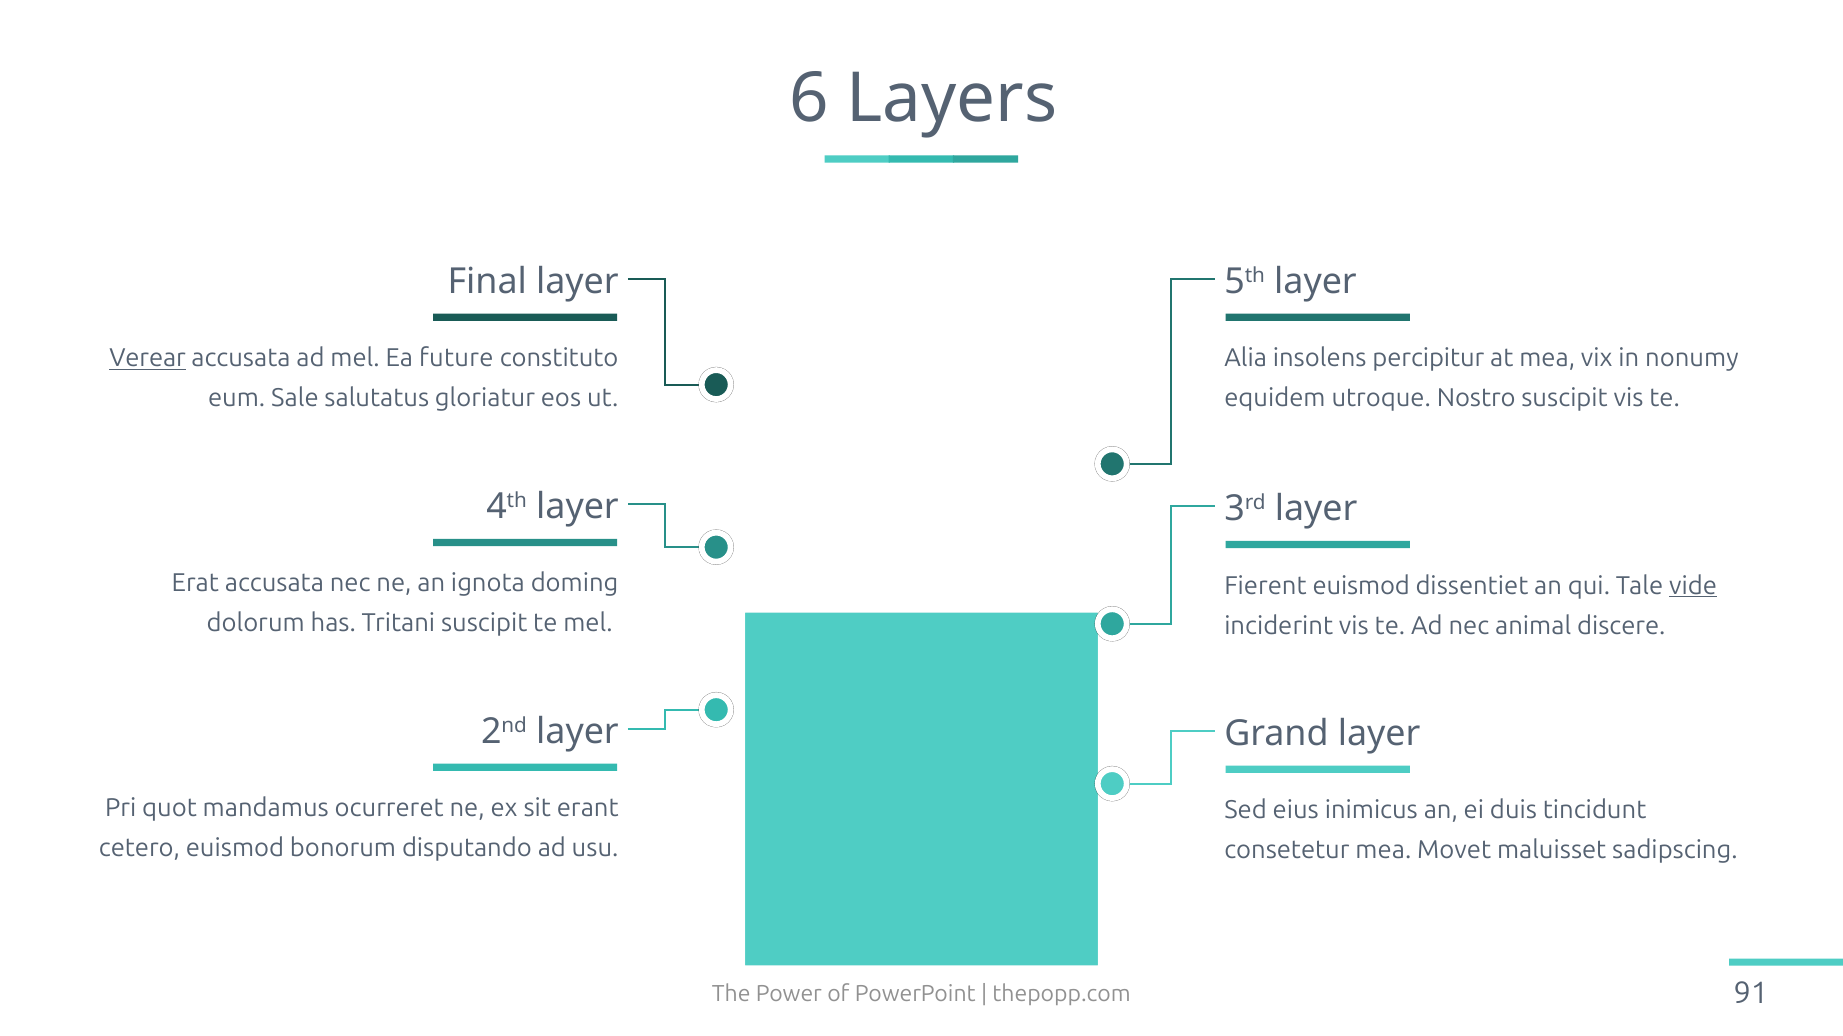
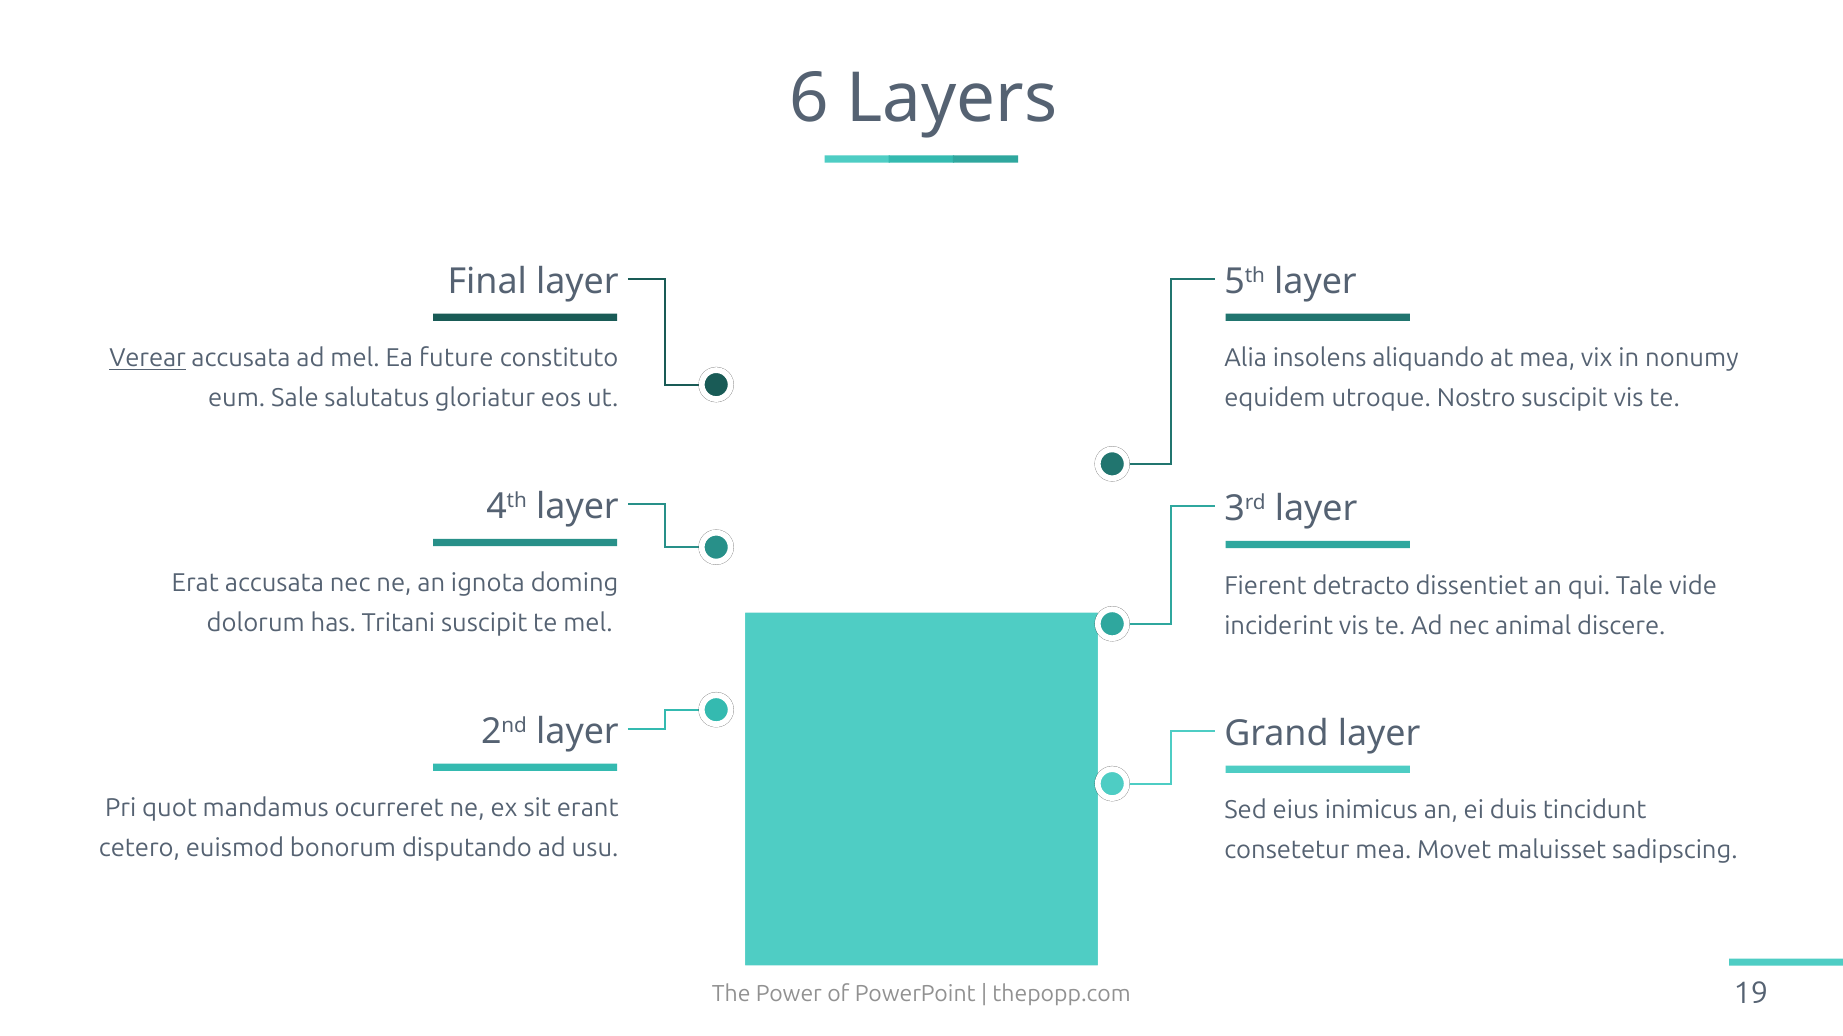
percipitur: percipitur -> aliquando
Fierent euismod: euismod -> detracto
vide underline: present -> none
91: 91 -> 19
